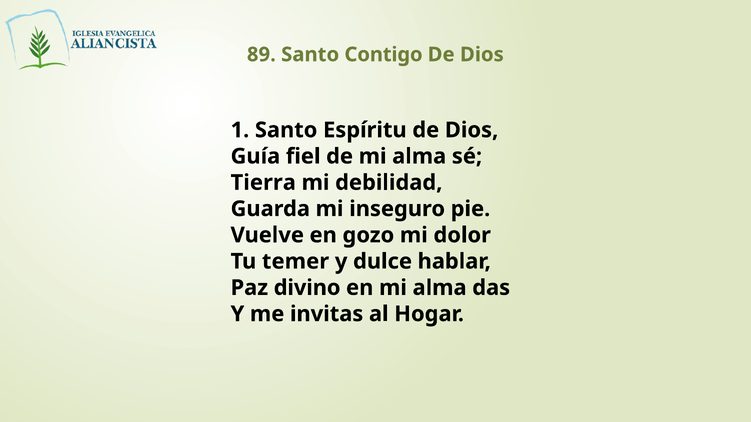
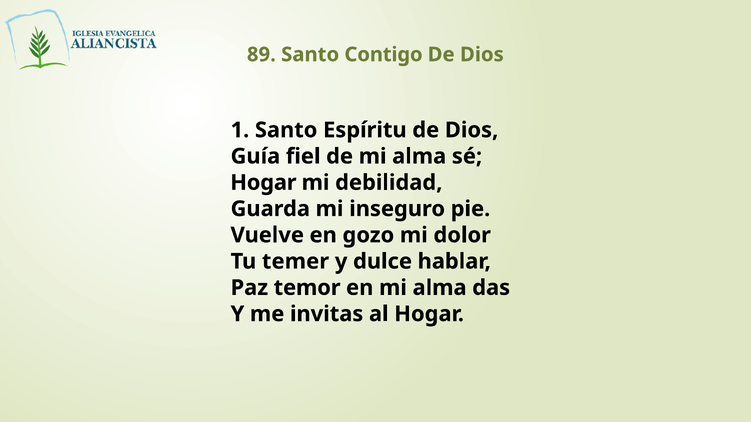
Tierra at (263, 183): Tierra -> Hogar
divino: divino -> temor
